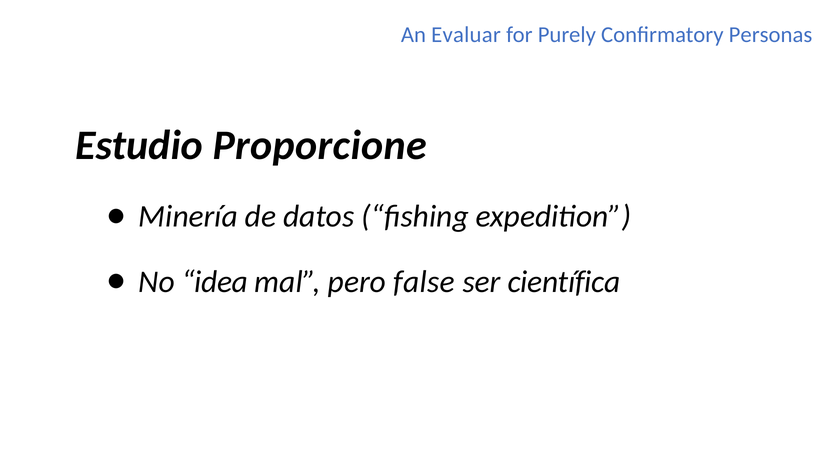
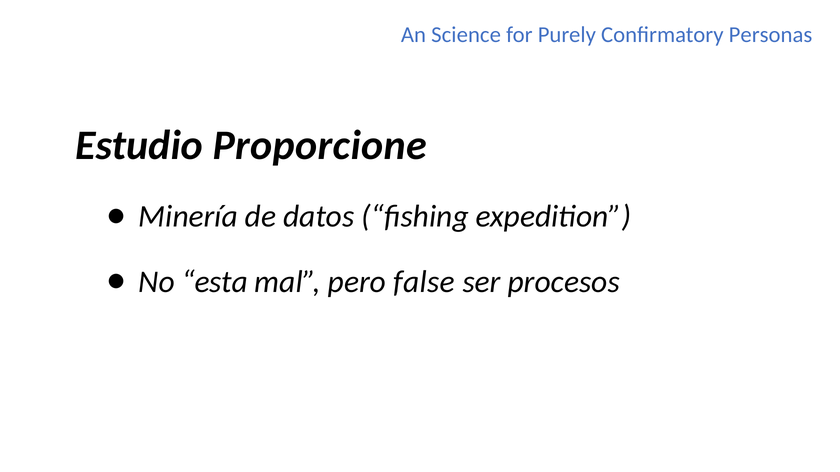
Evaluar: Evaluar -> Science
idea: idea -> esta
científica: científica -> procesos
